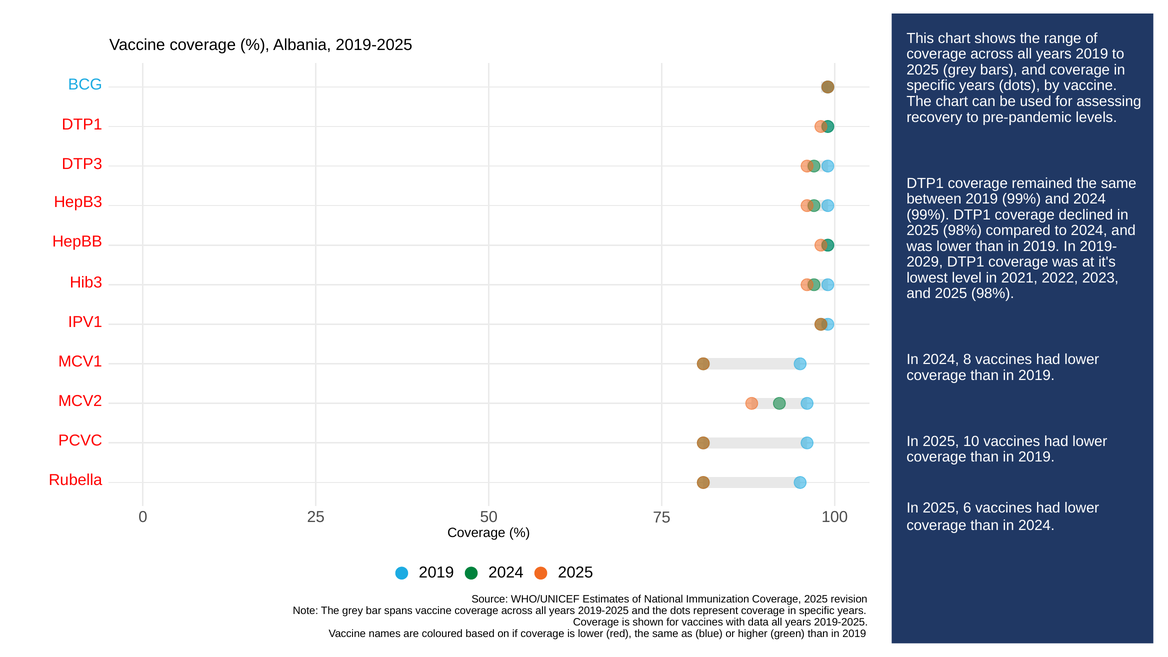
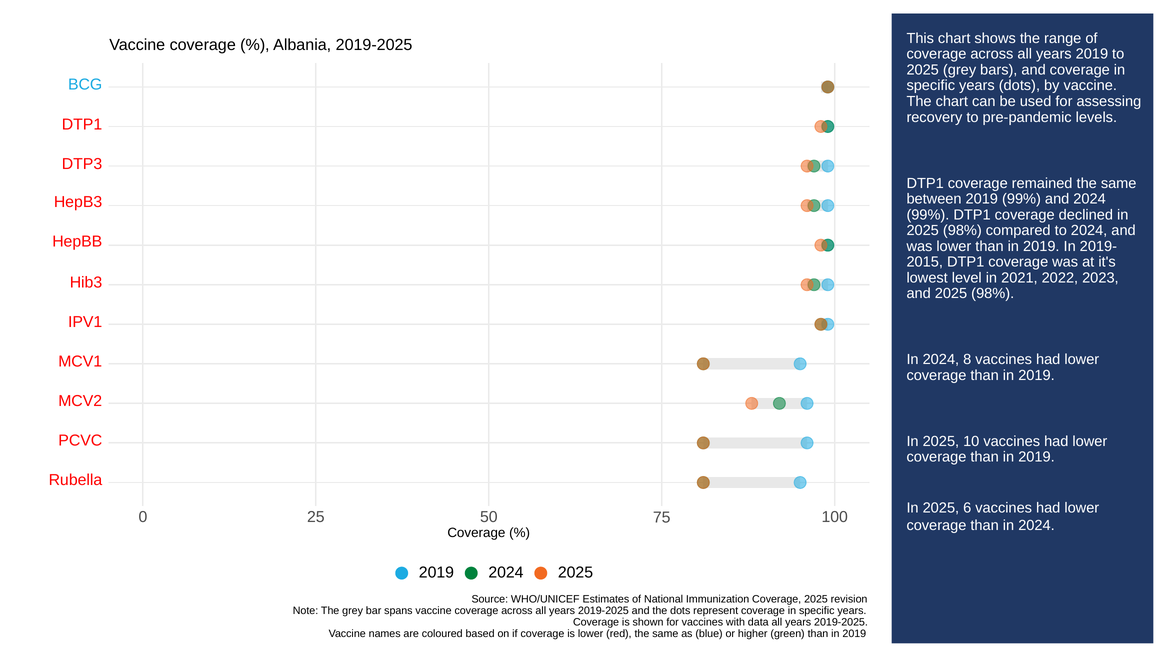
2029: 2029 -> 2015
